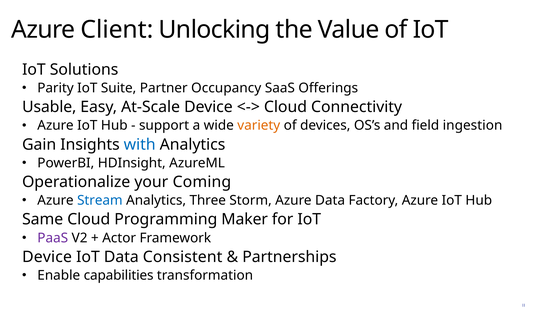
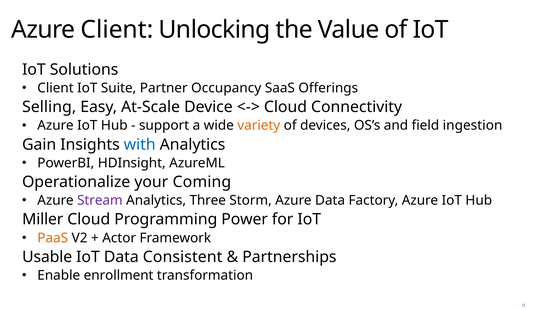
Parity at (56, 88): Parity -> Client
Usable: Usable -> Selling
Stream colour: blue -> purple
Same: Same -> Miller
Maker: Maker -> Power
PaaS colour: purple -> orange
Device at (47, 257): Device -> Usable
capabilities: capabilities -> enrollment
